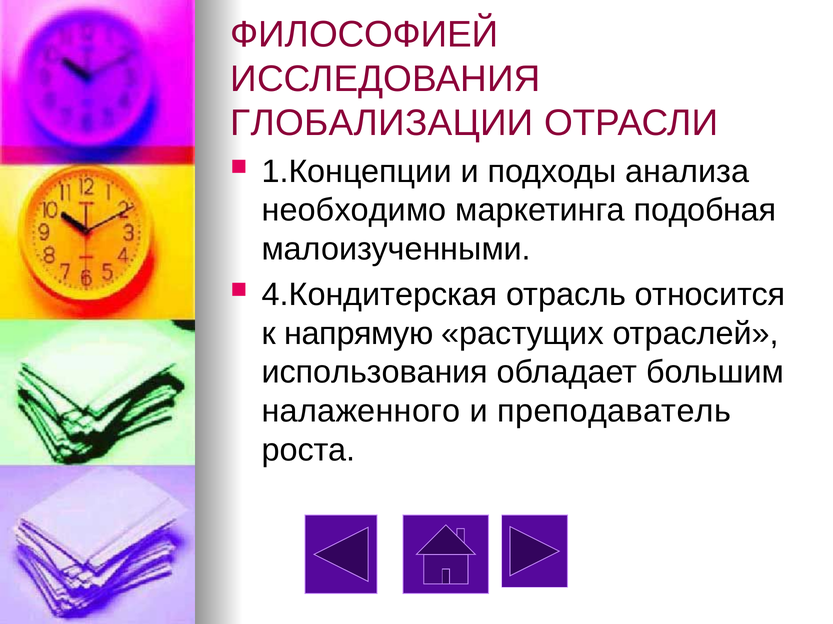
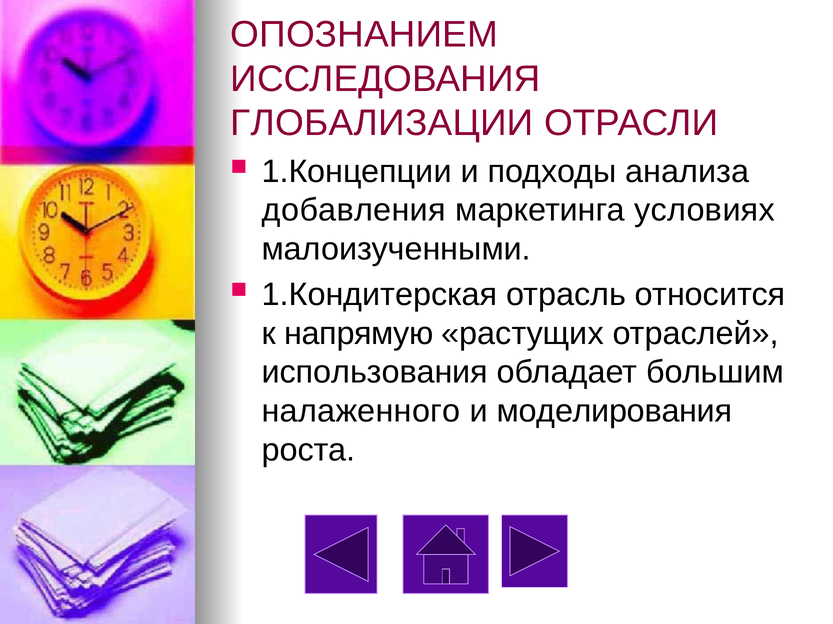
ФИЛОСОФИЕЙ: ФИЛОСОФИЕЙ -> ОПОЗНАНИЕМ
необходимо: необходимо -> добавления
подобная: подобная -> условиях
4.Кондитерская: 4.Кондитерская -> 1.Кондитерская
преподаватель: преподаватель -> моделирования
